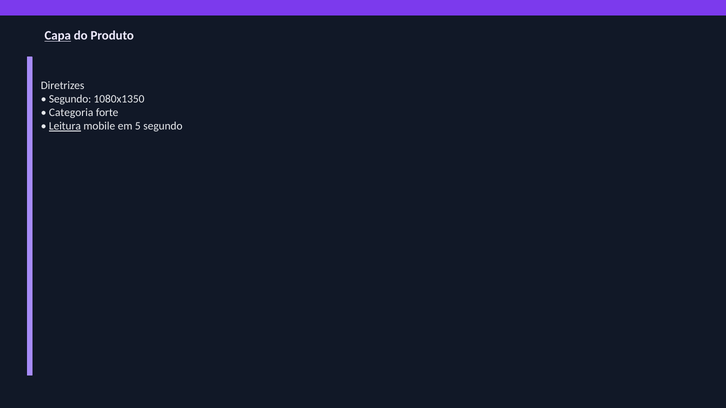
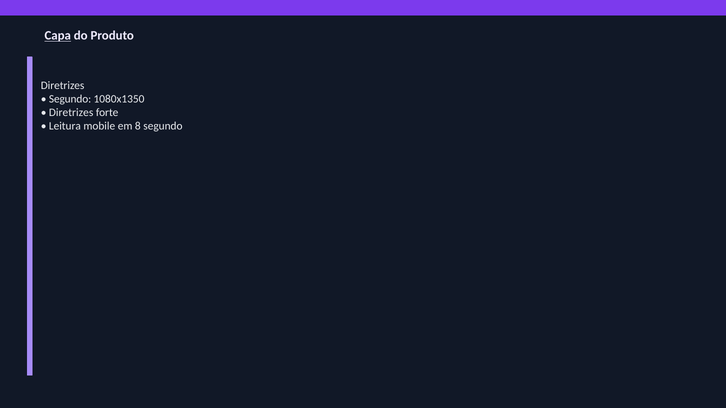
Categoria at (71, 113): Categoria -> Diretrizes
Leitura underline: present -> none
5: 5 -> 8
